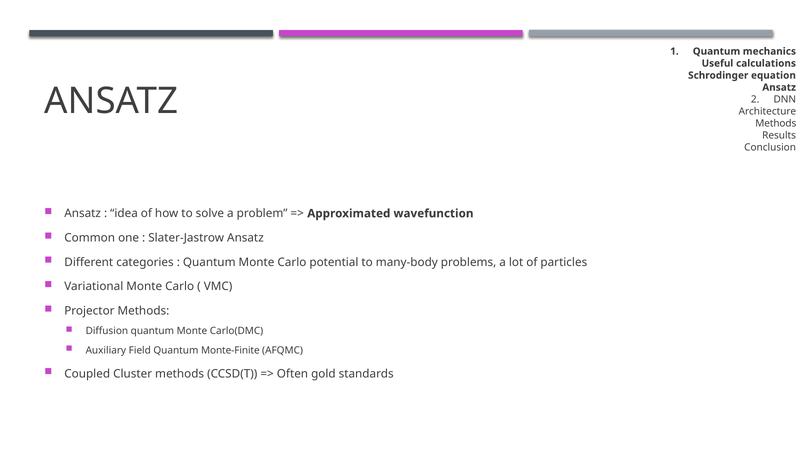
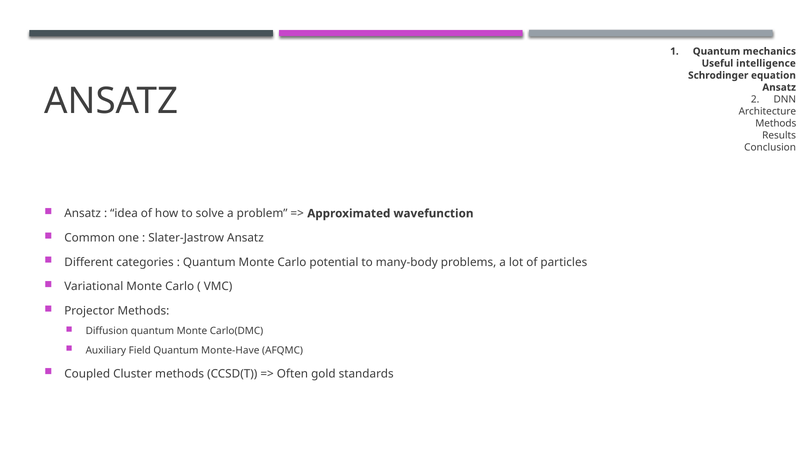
calculations: calculations -> intelligence
Monte-Finite: Monte-Finite -> Monte-Have
